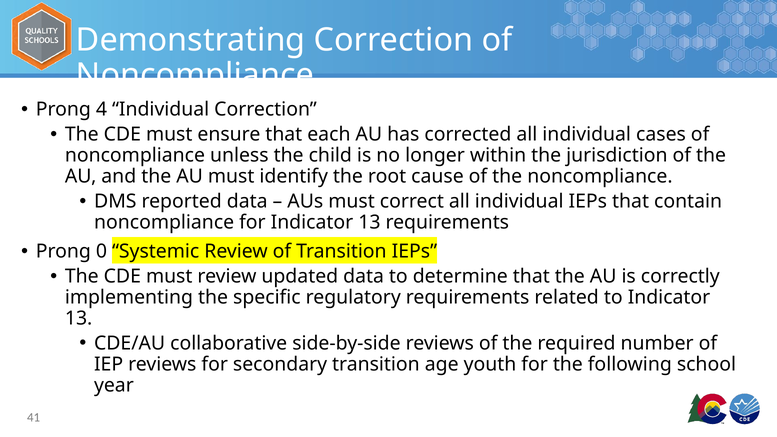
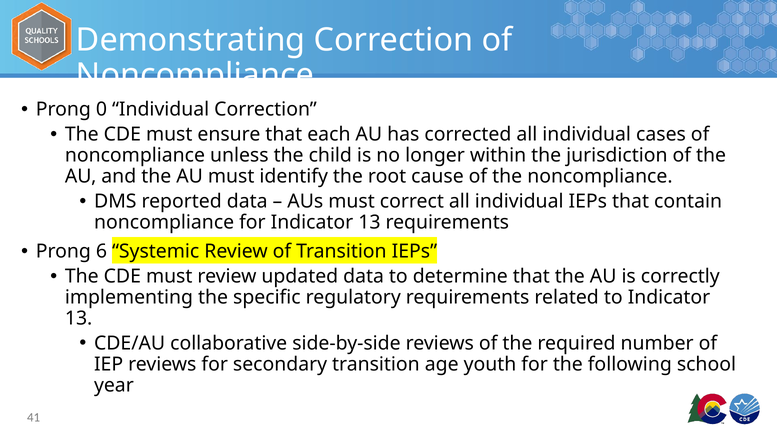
4: 4 -> 0
0: 0 -> 6
